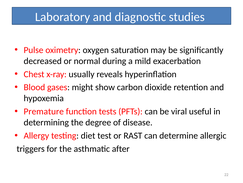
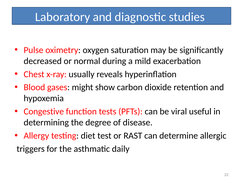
Premature: Premature -> Congestive
after: after -> daily
